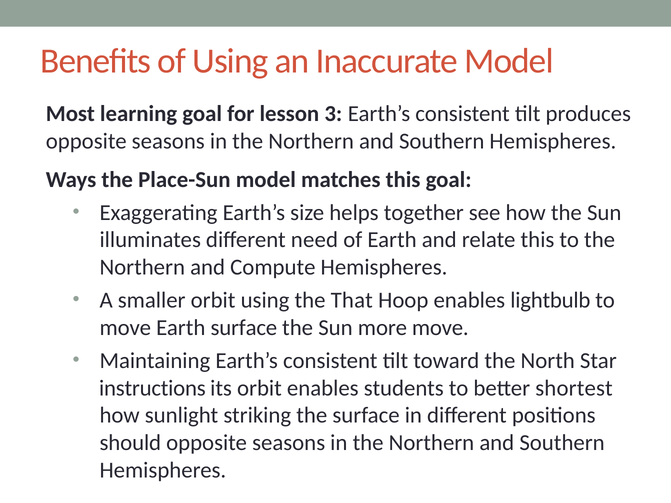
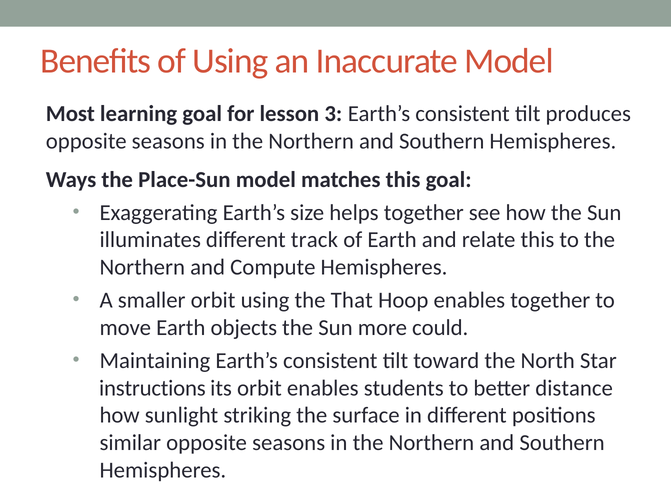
need: need -> track
enables lightbulb: lightbulb -> together
Earth surface: surface -> objects
more move: move -> could
shortest: shortest -> distance
should: should -> similar
